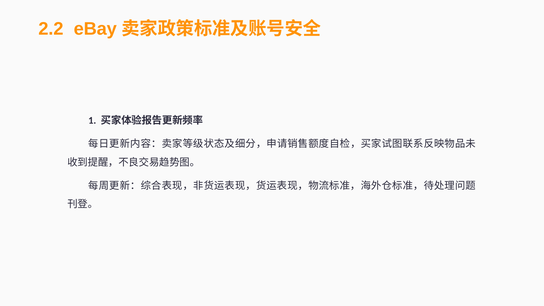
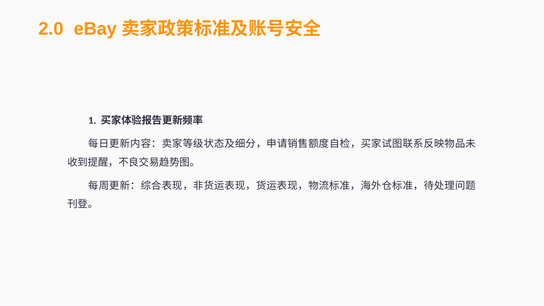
2.2: 2.2 -> 2.0
